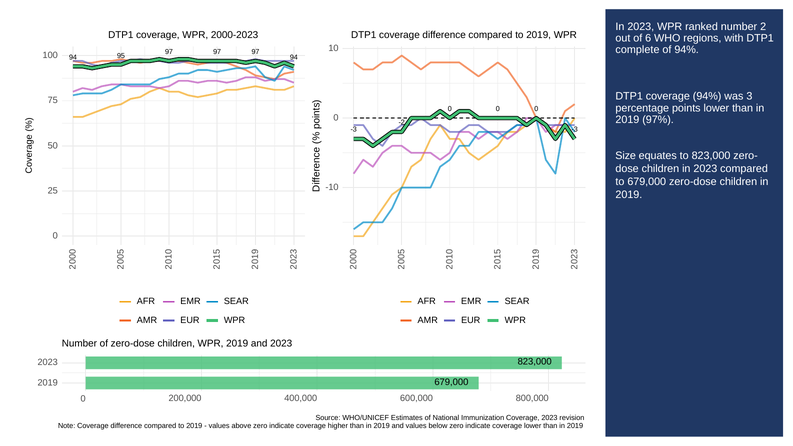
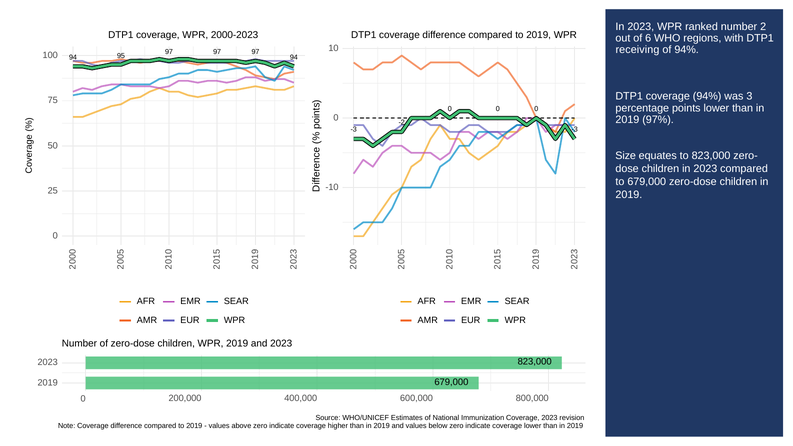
complete: complete -> receiving
